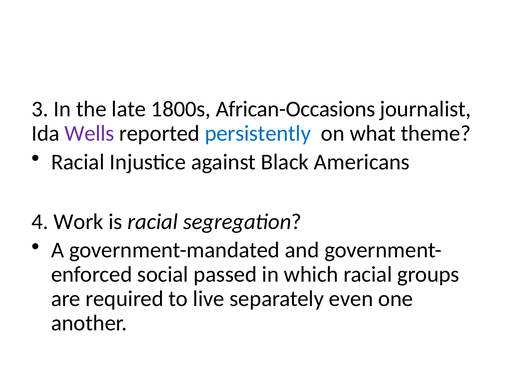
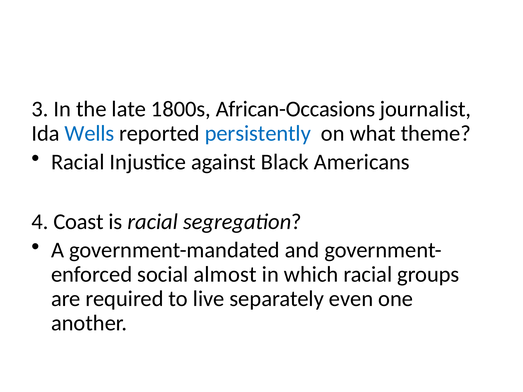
Wells colour: purple -> blue
Work: Work -> Coast
passed: passed -> almost
